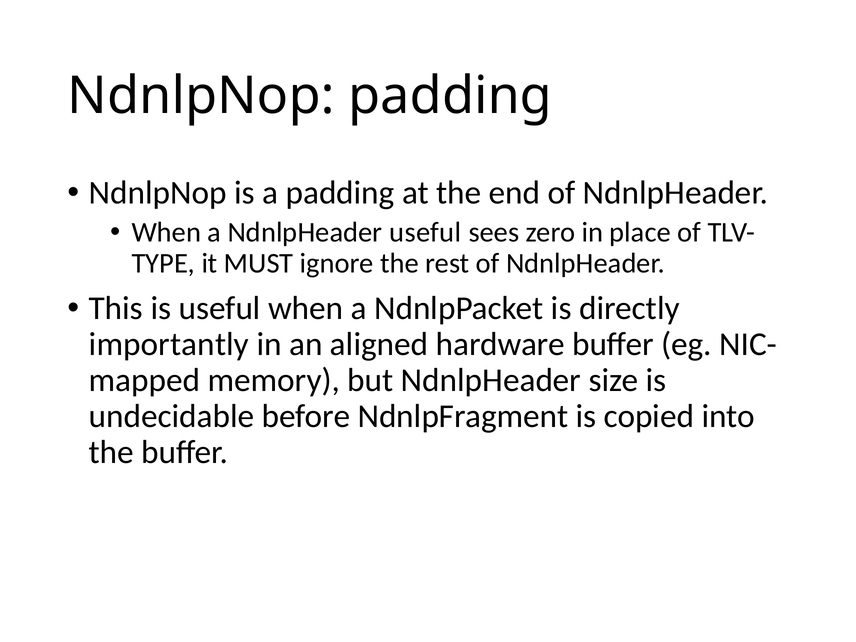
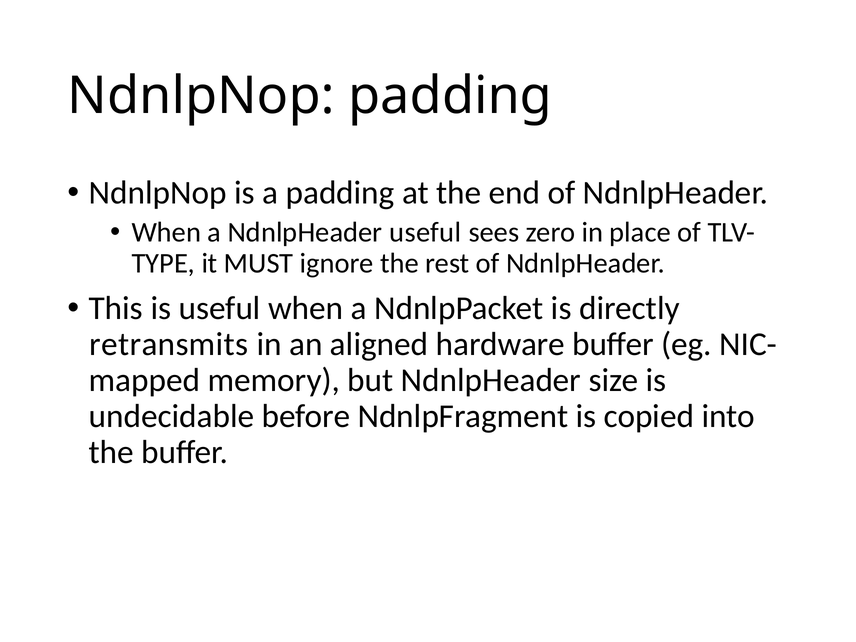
importantly: importantly -> retransmits
